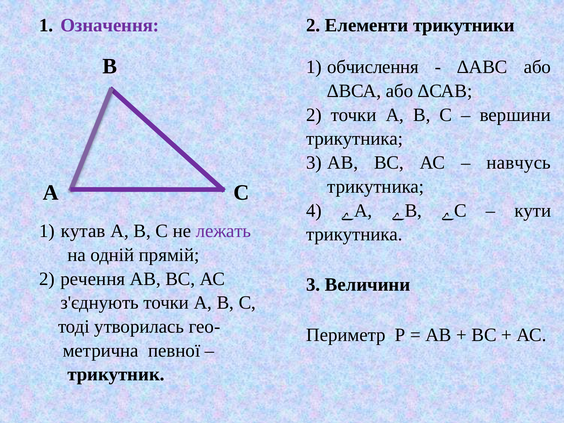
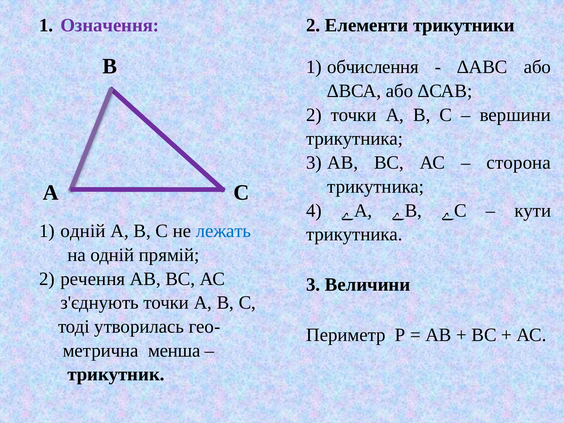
навчусь: навчусь -> сторона
кутав at (83, 231): кутав -> одній
лежать colour: purple -> blue
певної: певної -> менша
